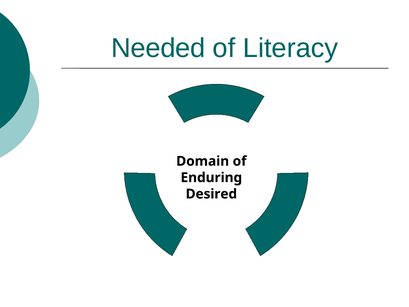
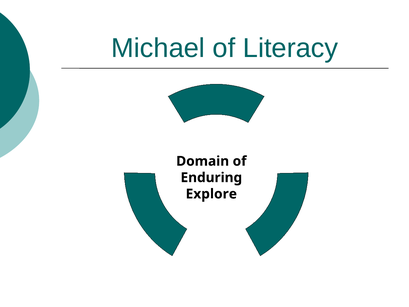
Needed: Needed -> Michael
Desired: Desired -> Explore
